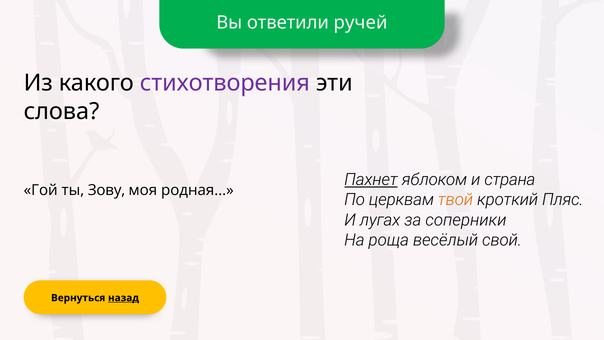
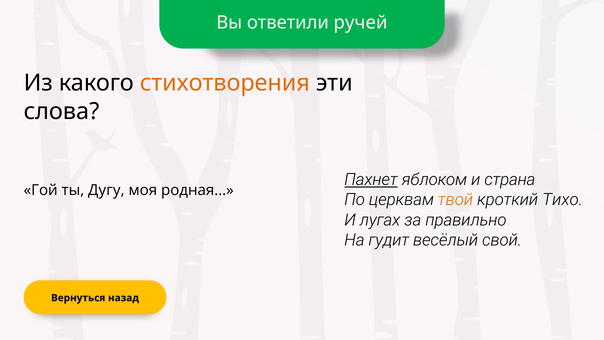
стихотворения colour: purple -> orange
Зову: Зову -> Дугу
Пляс: Пляс -> Тихо
соперники: соперники -> правильно
роща: роща -> гудит
назад underline: present -> none
